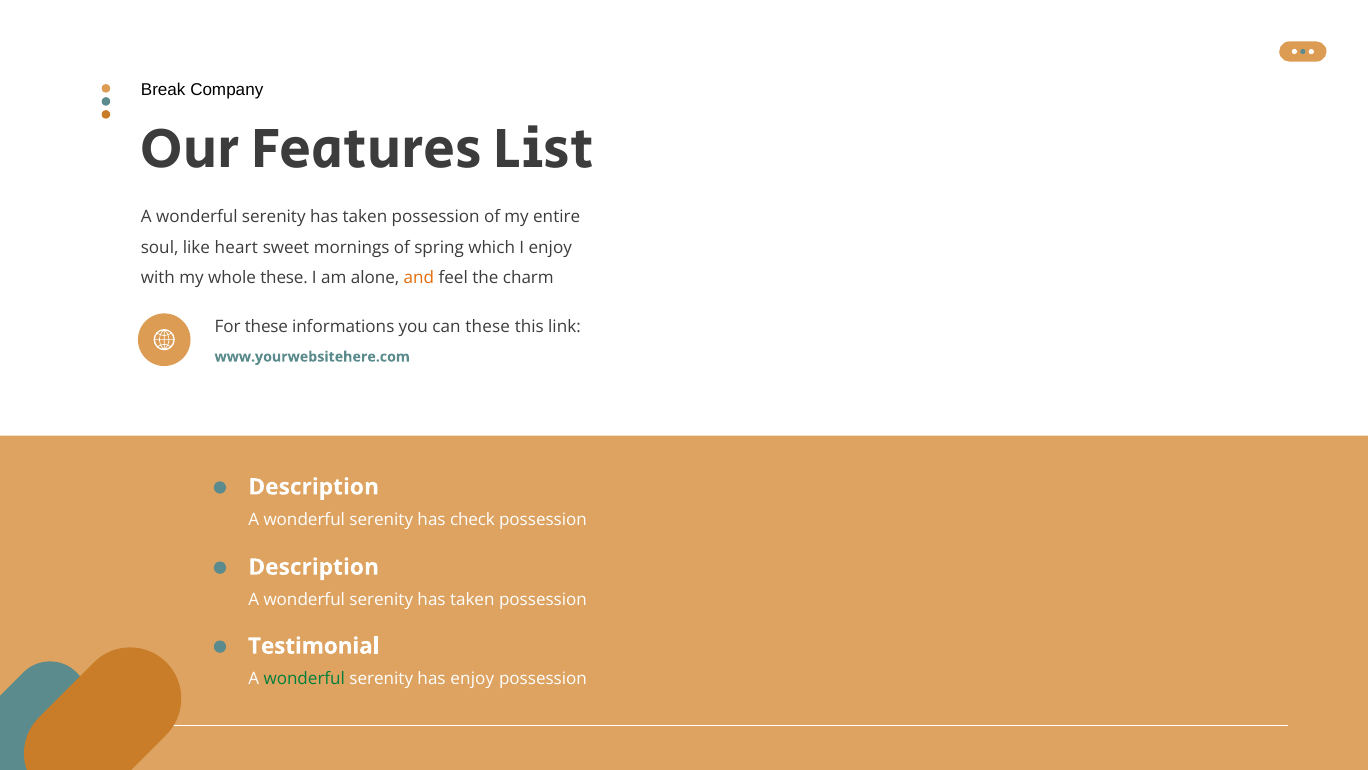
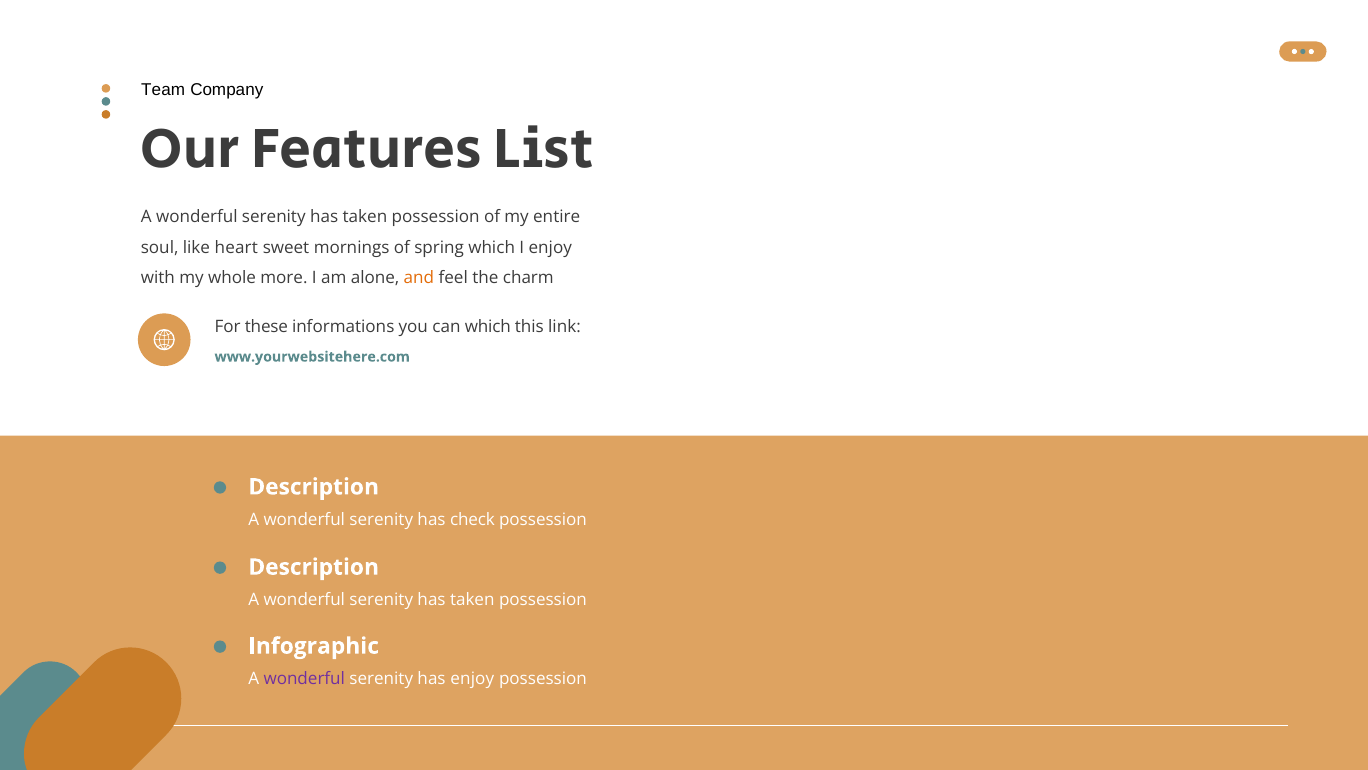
Break: Break -> Team
whole these: these -> more
can these: these -> which
Testimonial: Testimonial -> Infographic
wonderful at (304, 678) colour: green -> purple
